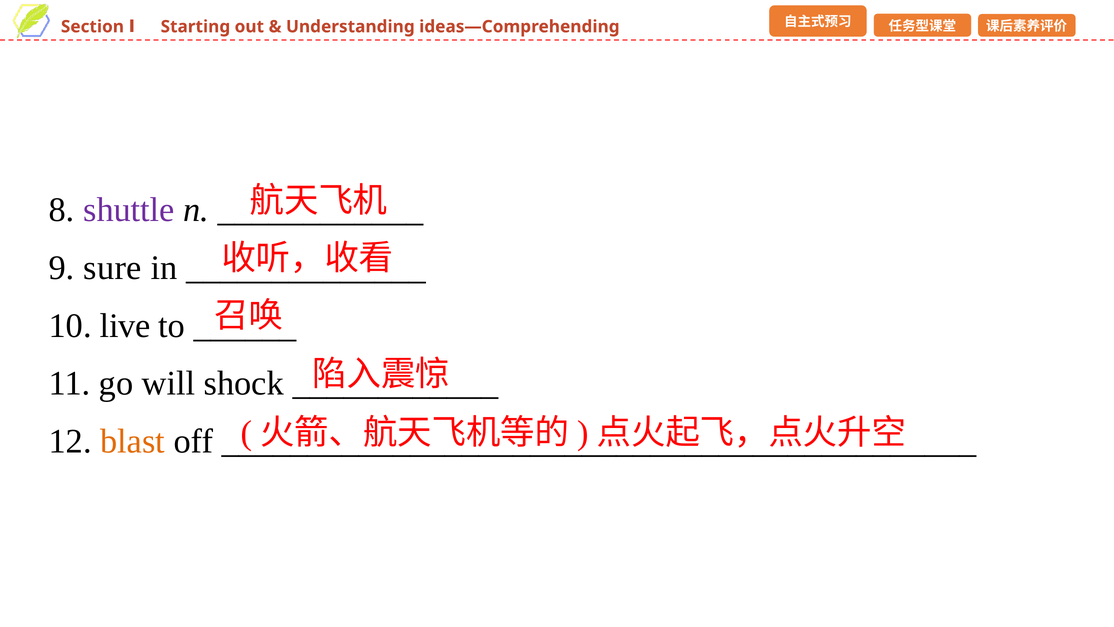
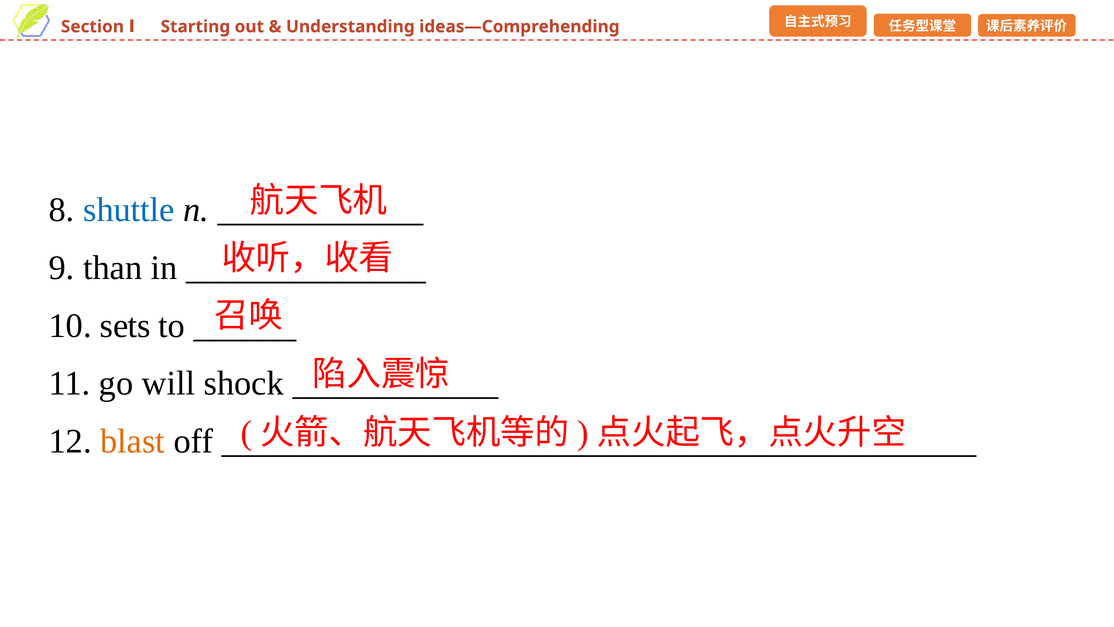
shuttle colour: purple -> blue
sure: sure -> than
live: live -> sets
